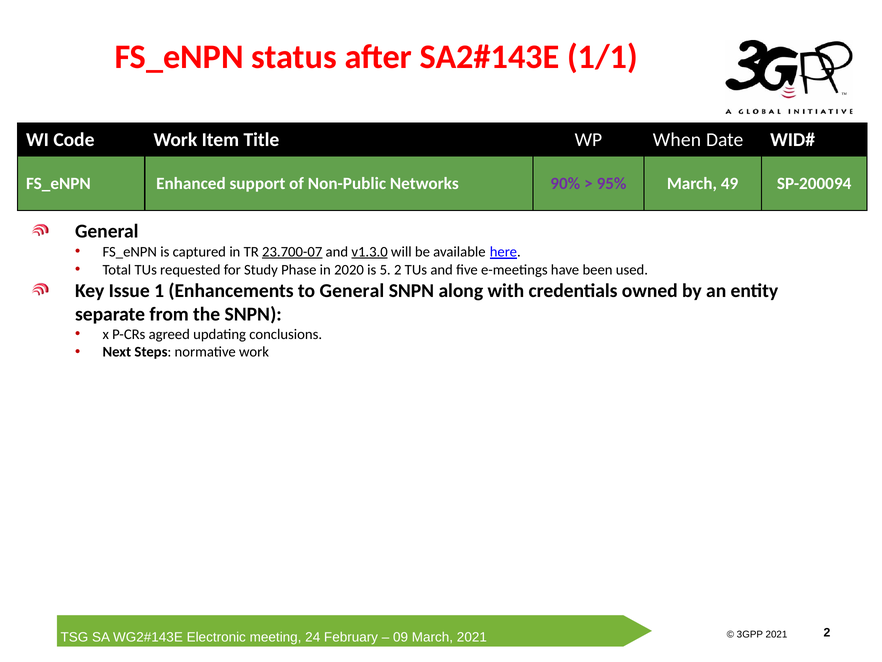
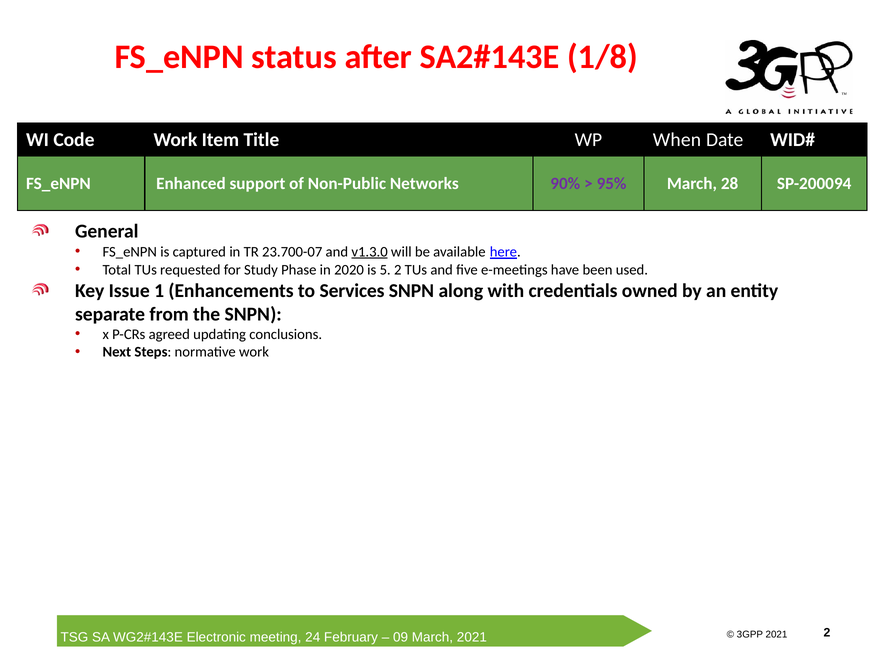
1/1: 1/1 -> 1/8
49: 49 -> 28
23.700-07 underline: present -> none
to General: General -> Services
